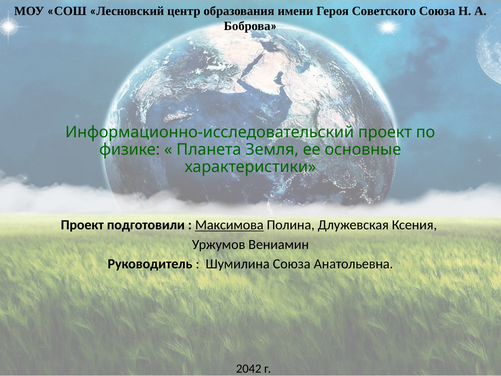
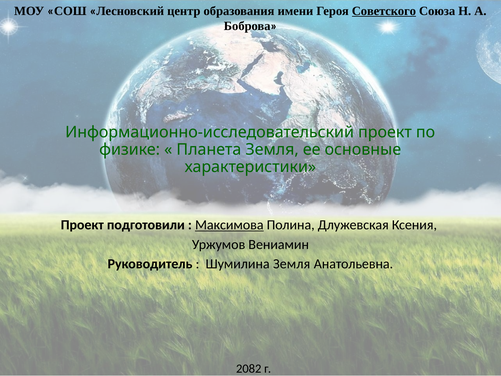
Советского underline: none -> present
Шумилина Союза: Союза -> Земля
2042: 2042 -> 2082
